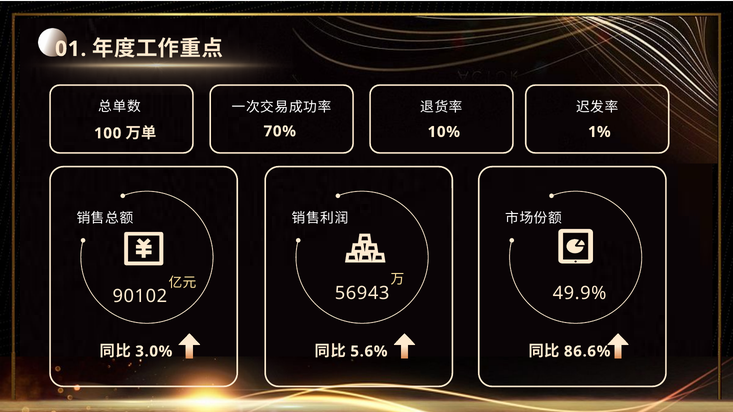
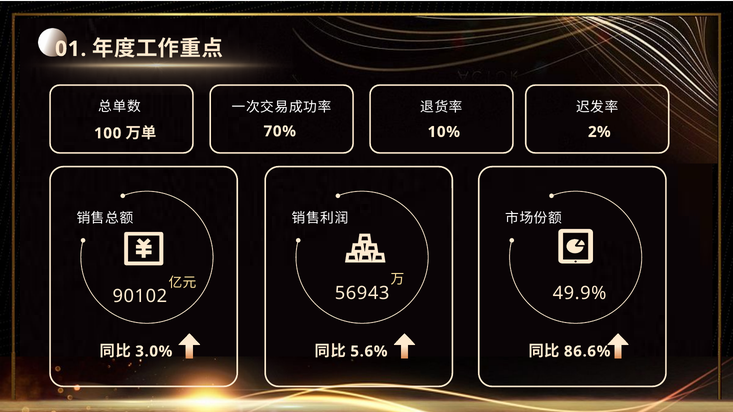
1%: 1% -> 2%
